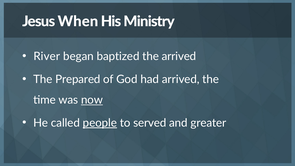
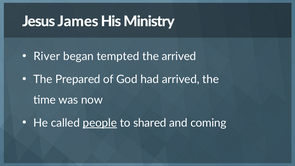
When: When -> James
baptized: baptized -> tempted
now underline: present -> none
served: served -> shared
greater: greater -> coming
